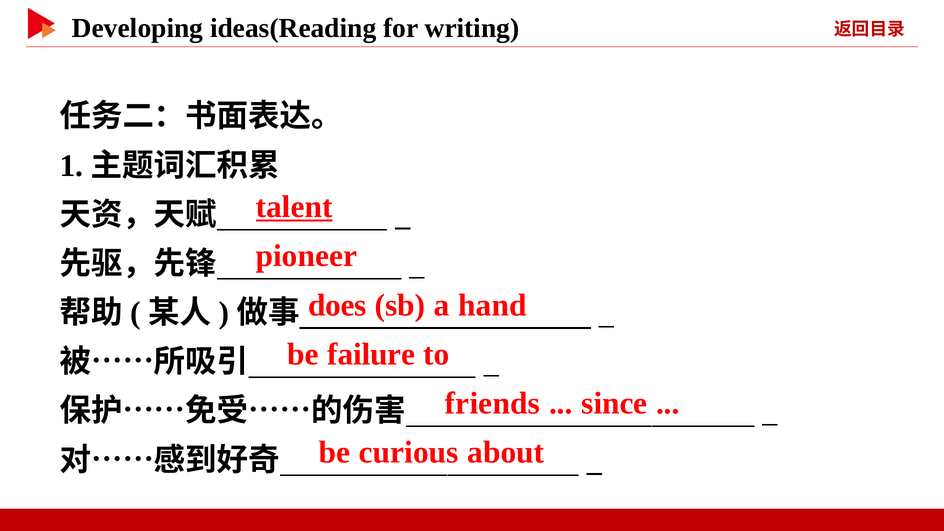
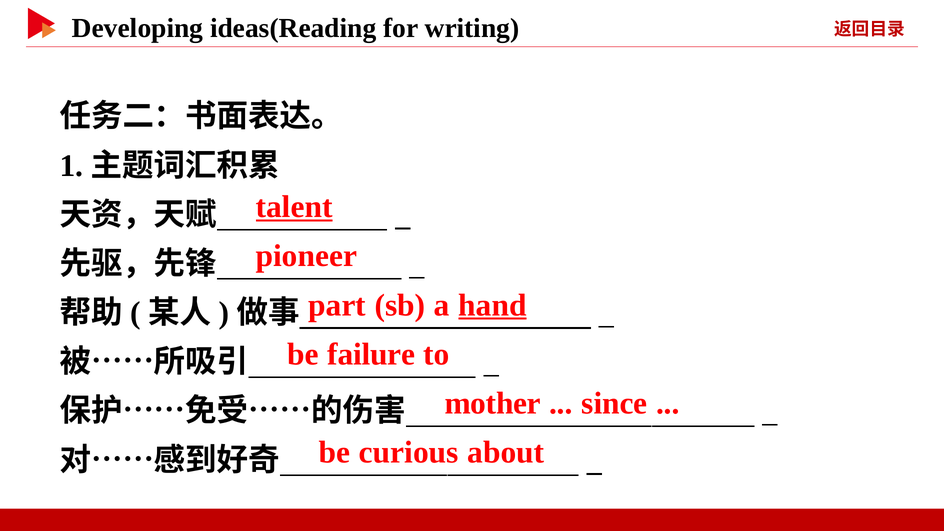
does: does -> part
hand underline: none -> present
friends: friends -> mother
